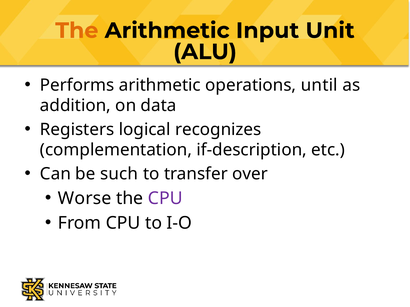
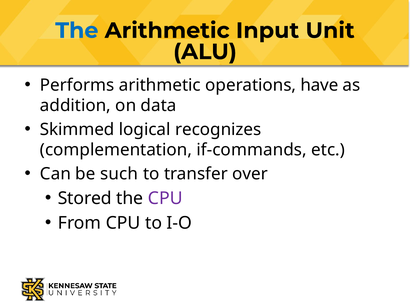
The at (77, 31) colour: orange -> blue
until: until -> have
Registers: Registers -> Skimmed
if-description: if-description -> if-commands
Worse: Worse -> Stored
